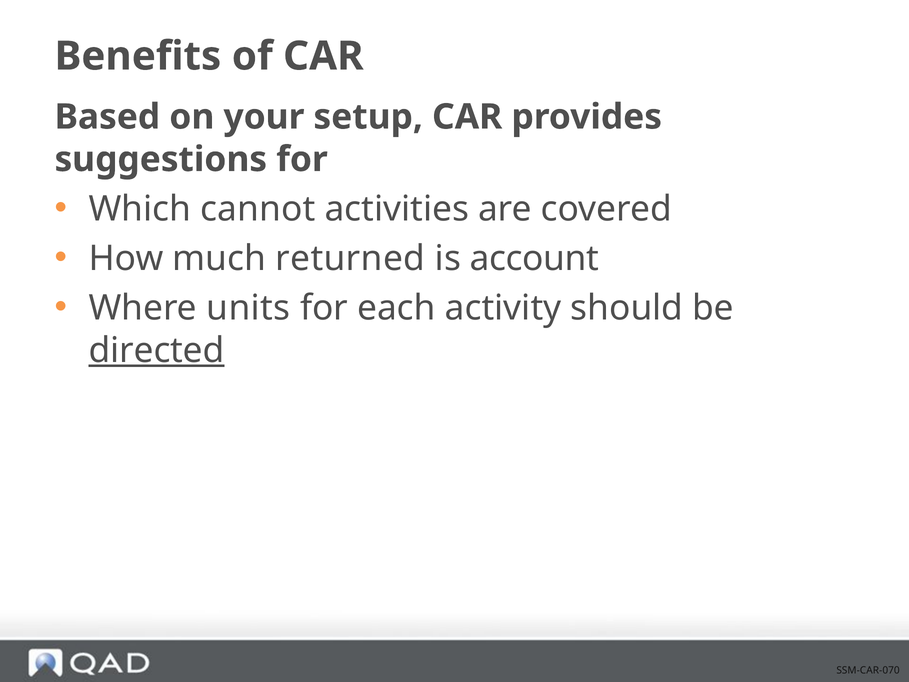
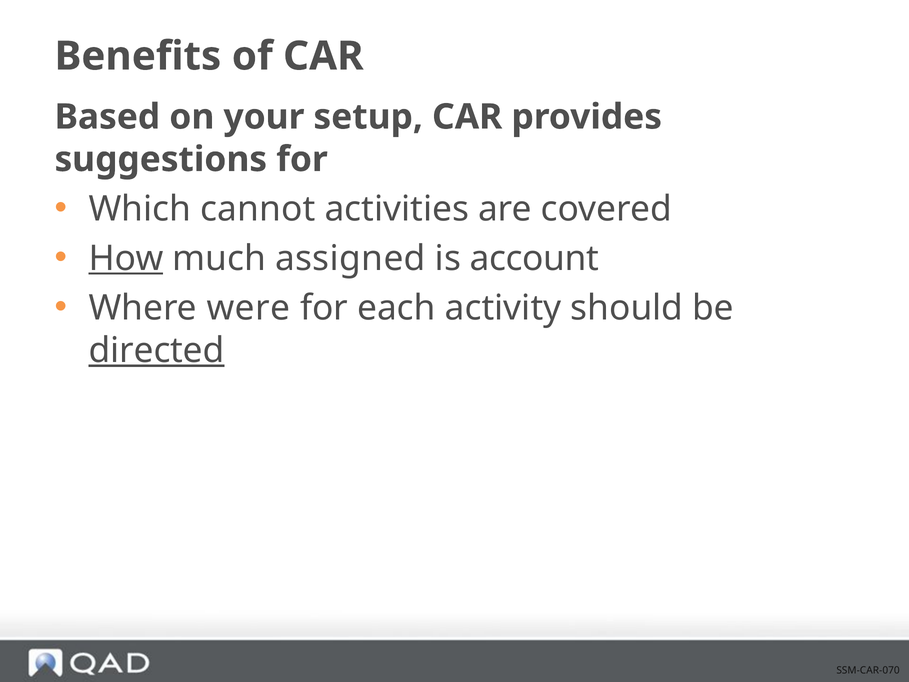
How underline: none -> present
returned: returned -> assigned
units: units -> were
